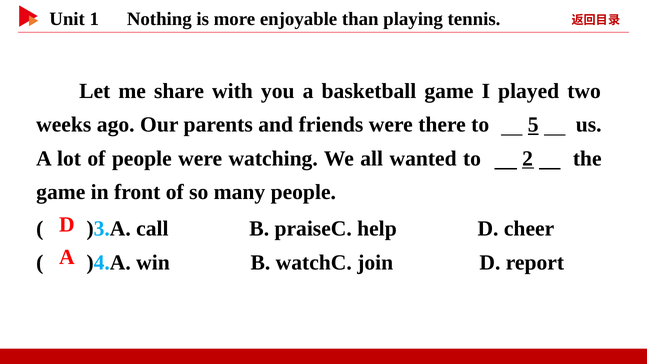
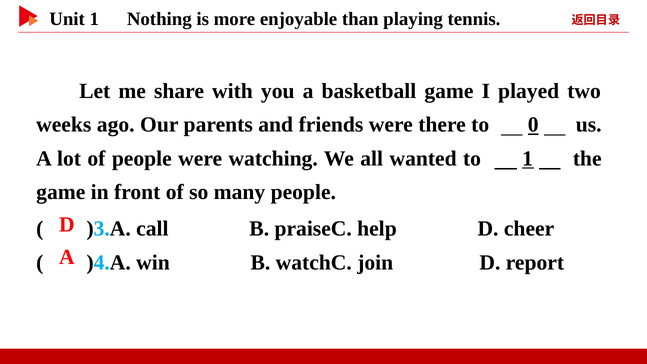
5: 5 -> 0
to 2: 2 -> 1
